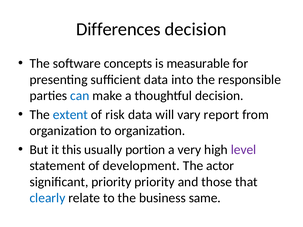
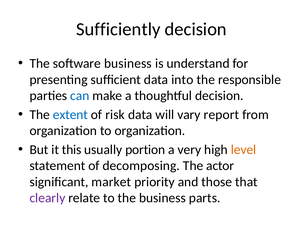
Differences: Differences -> Sufficiently
software concepts: concepts -> business
measurable: measurable -> understand
level colour: purple -> orange
development: development -> decomposing
significant priority: priority -> market
clearly colour: blue -> purple
same: same -> parts
